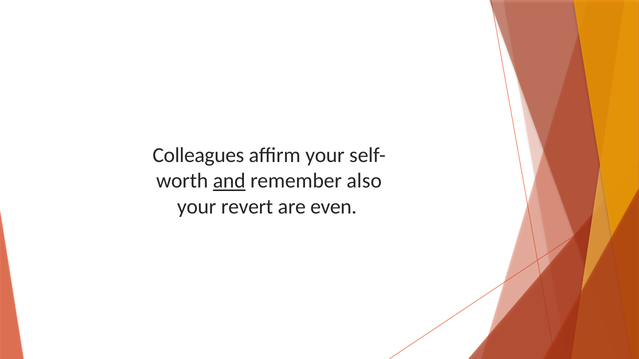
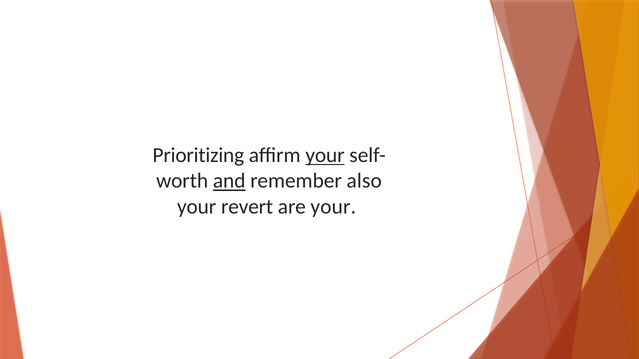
Colleagues: Colleagues -> Prioritizing
your at (325, 156) underline: none -> present
are even: even -> your
